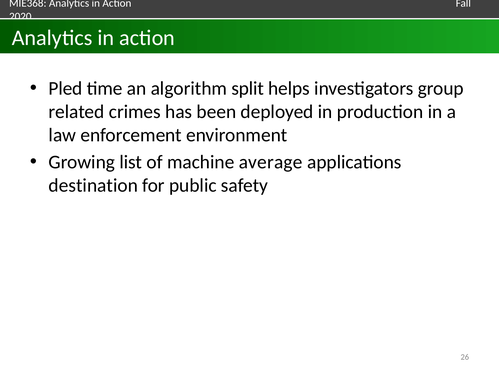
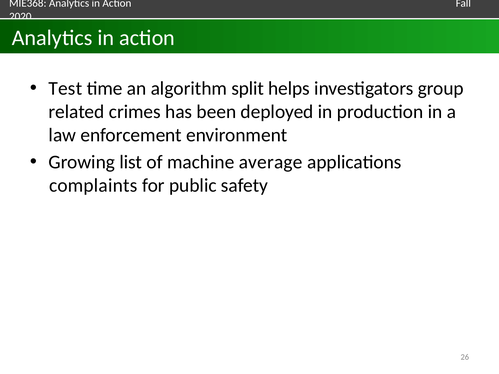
Pled: Pled -> Test
destination: destination -> complaints
